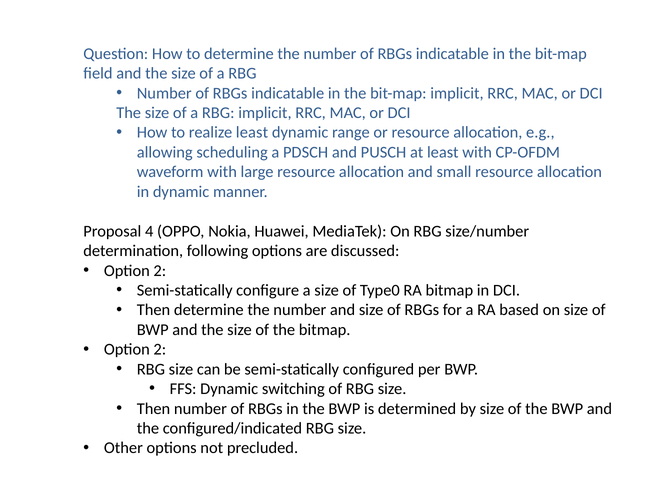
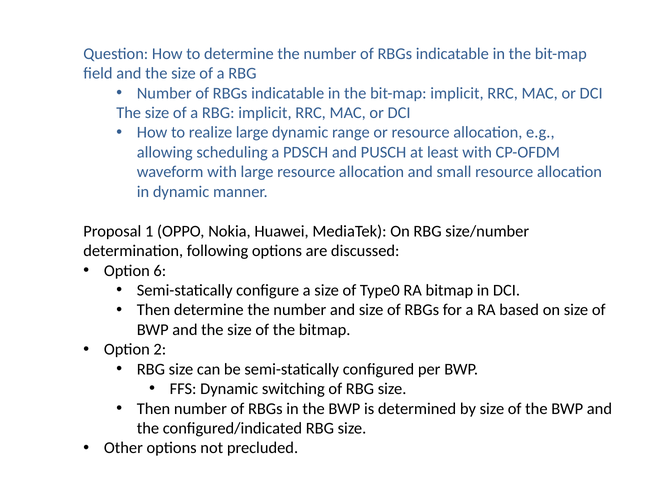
realize least: least -> large
4: 4 -> 1
2 at (160, 271): 2 -> 6
